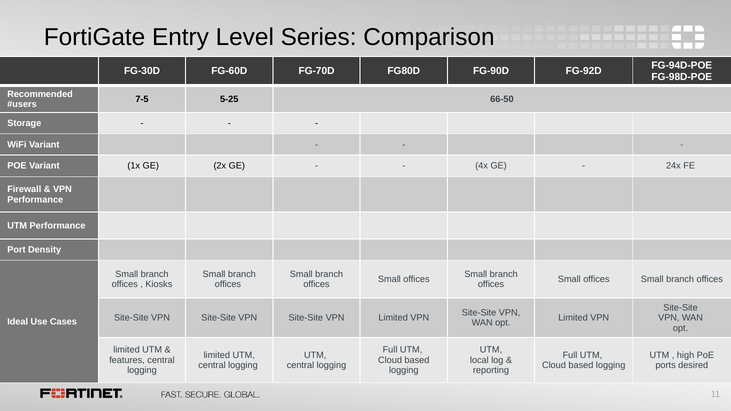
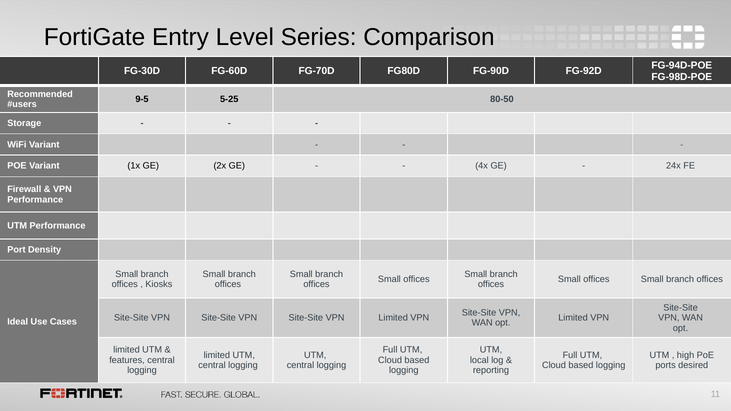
7-5: 7-5 -> 9-5
66-50: 66-50 -> 80-50
